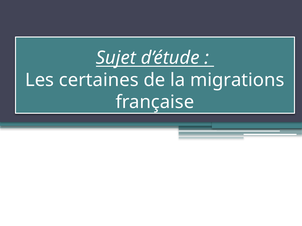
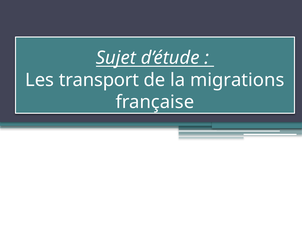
certaines: certaines -> transport
